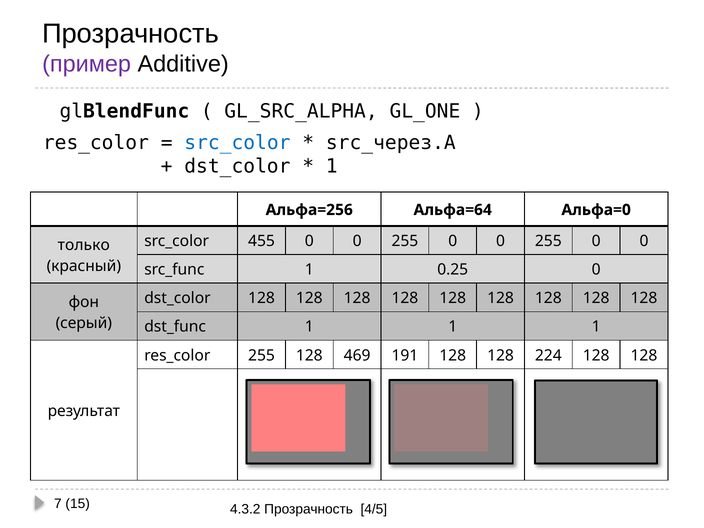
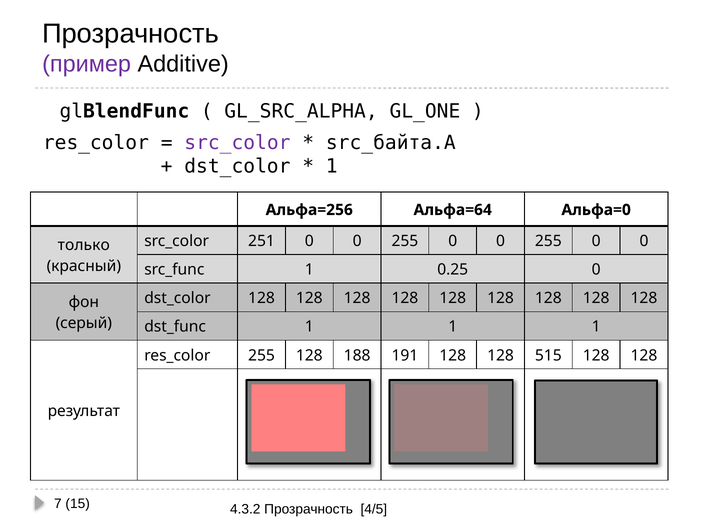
src_color at (237, 143) colour: blue -> purple
src_через.A: src_через.A -> src_байта.A
455: 455 -> 251
469: 469 -> 188
224: 224 -> 515
